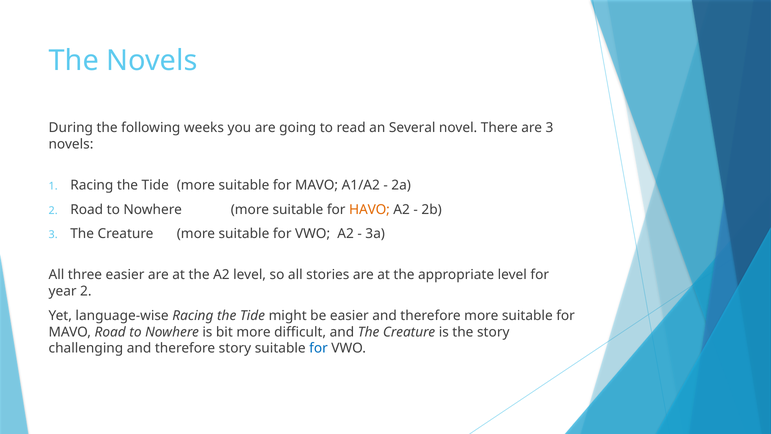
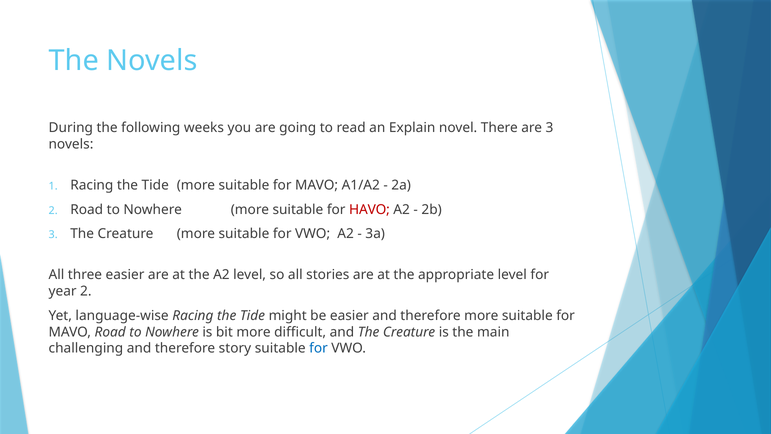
Several: Several -> Explain
HAVO colour: orange -> red
the story: story -> main
